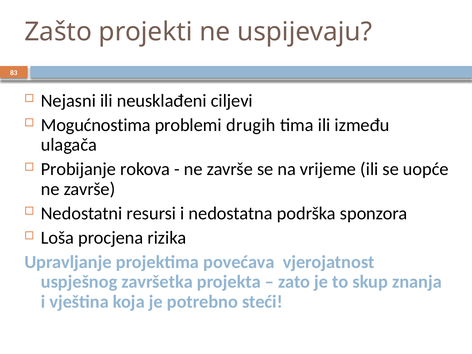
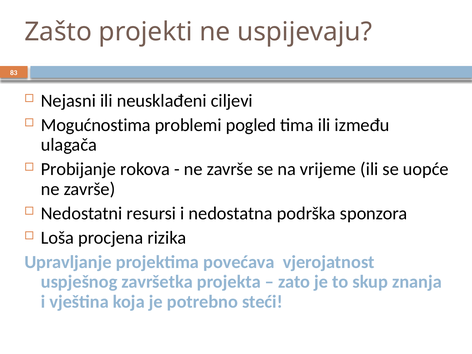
drugih: drugih -> pogled
